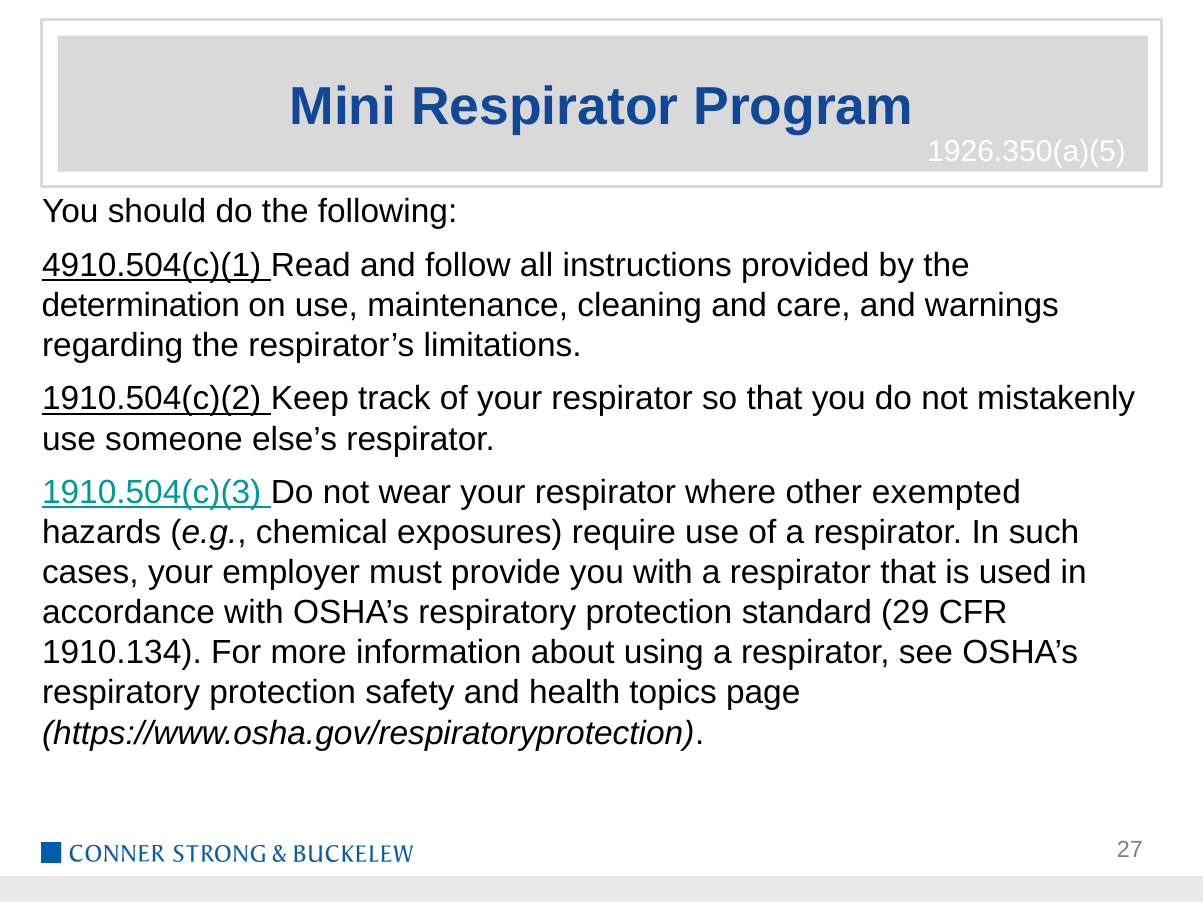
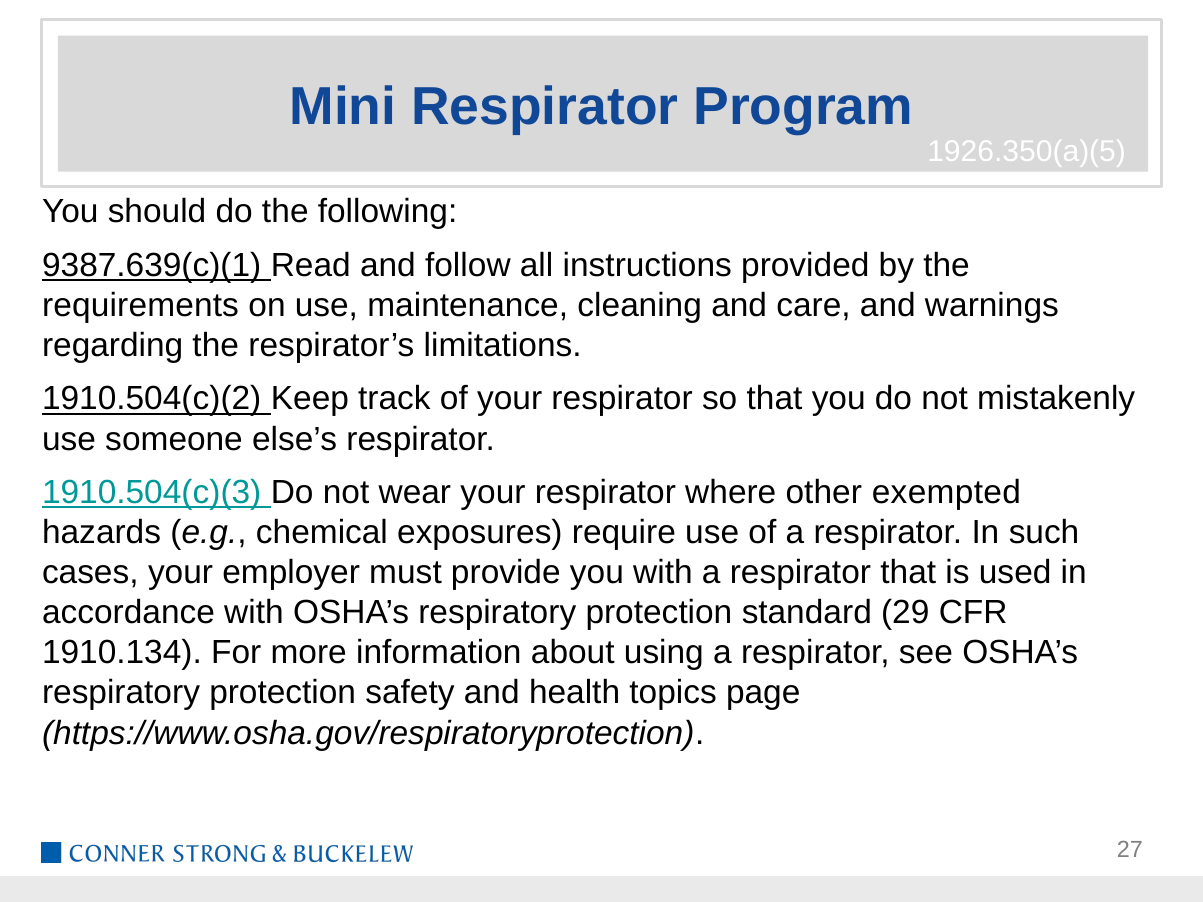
4910.504(c)(1: 4910.504(c)(1 -> 9387.639(c)(1
determination: determination -> requirements
